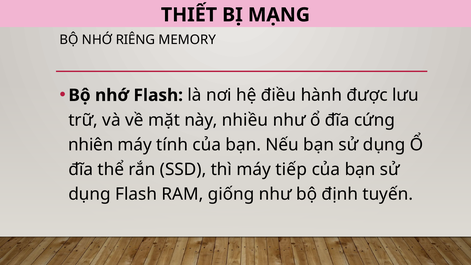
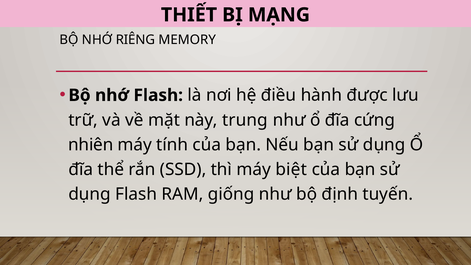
nhiều: nhiều -> trung
tiếp: tiếp -> biệt
